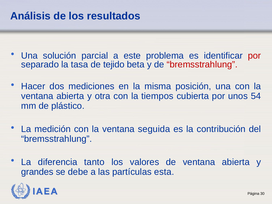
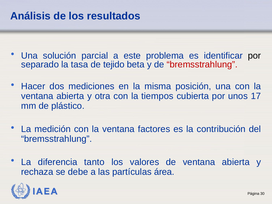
por at (254, 56) colour: red -> black
54: 54 -> 17
seguida: seguida -> factores
grandes: grandes -> rechaza
esta: esta -> área
